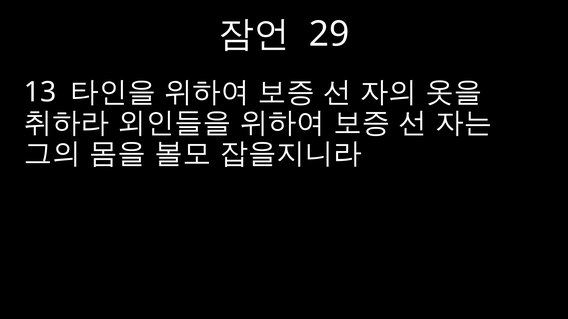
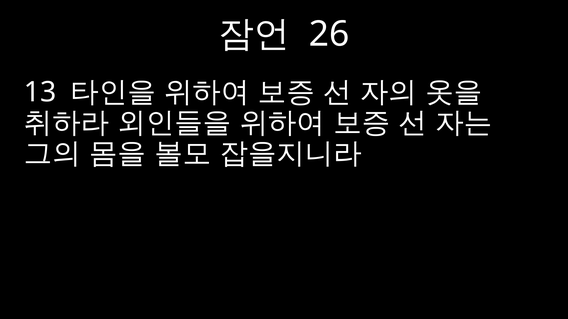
29: 29 -> 26
